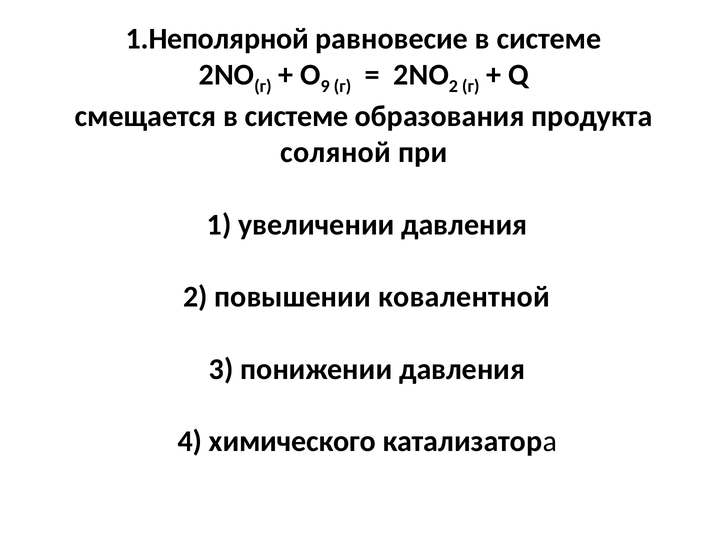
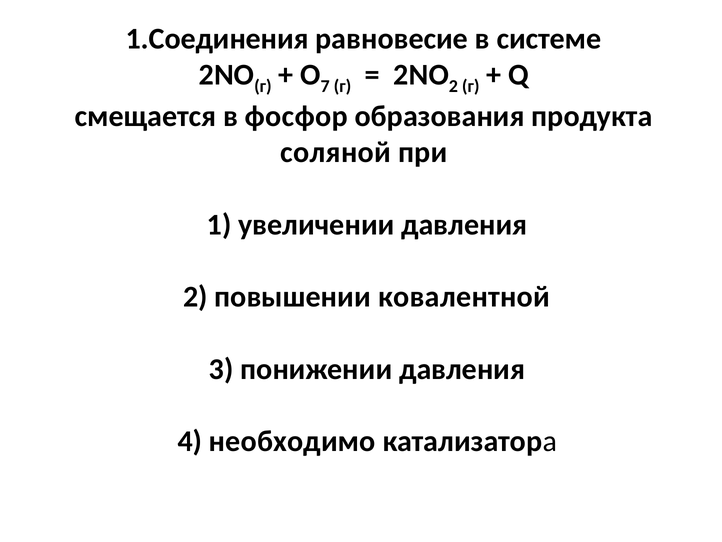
1.Неполярной: 1.Неполярной -> 1.Соединения
9: 9 -> 7
смещается в системе: системе -> фосфор
химического: химического -> необходимо
